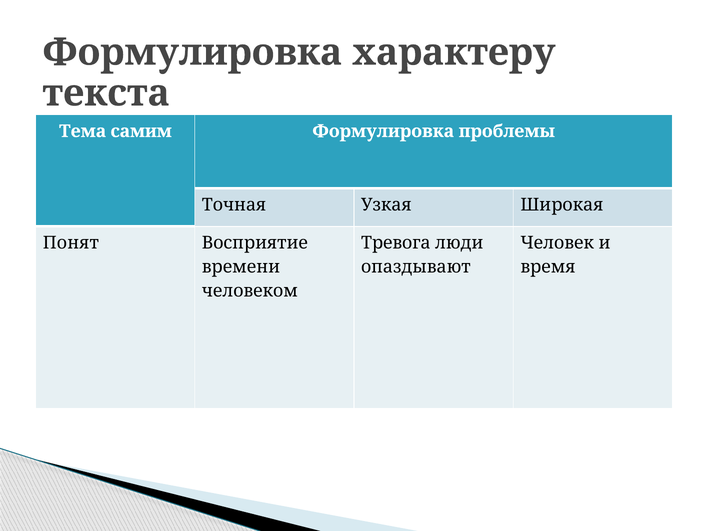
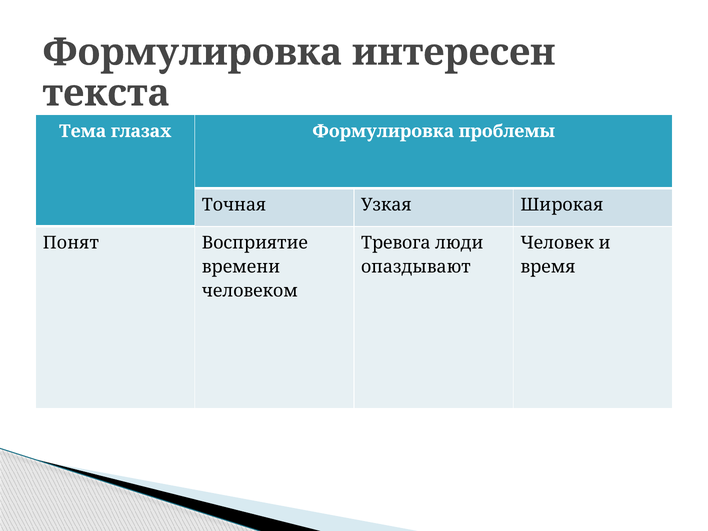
характеру: характеру -> интересен
самим: самим -> глазах
